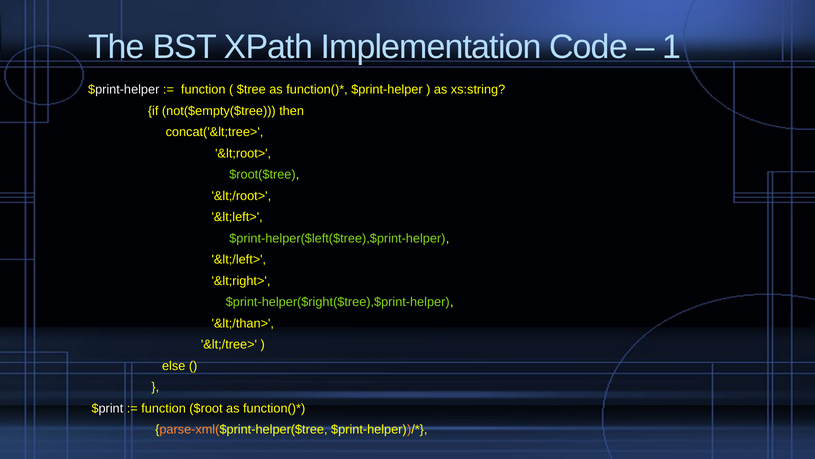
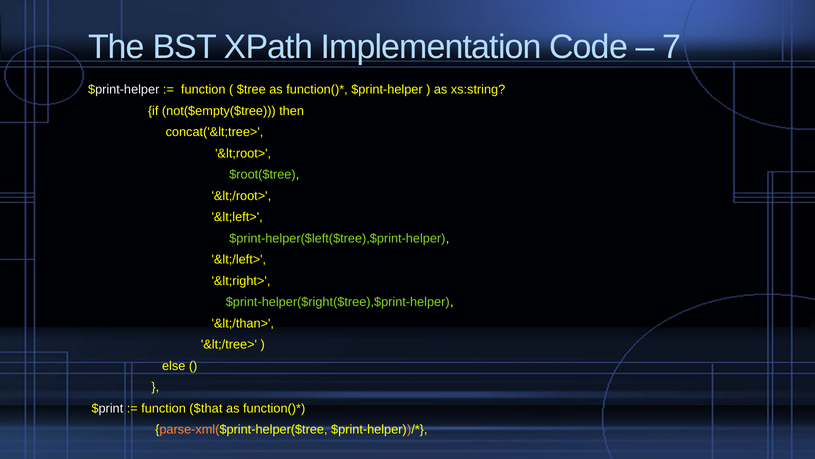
1: 1 -> 7
$root: $root -> $that
